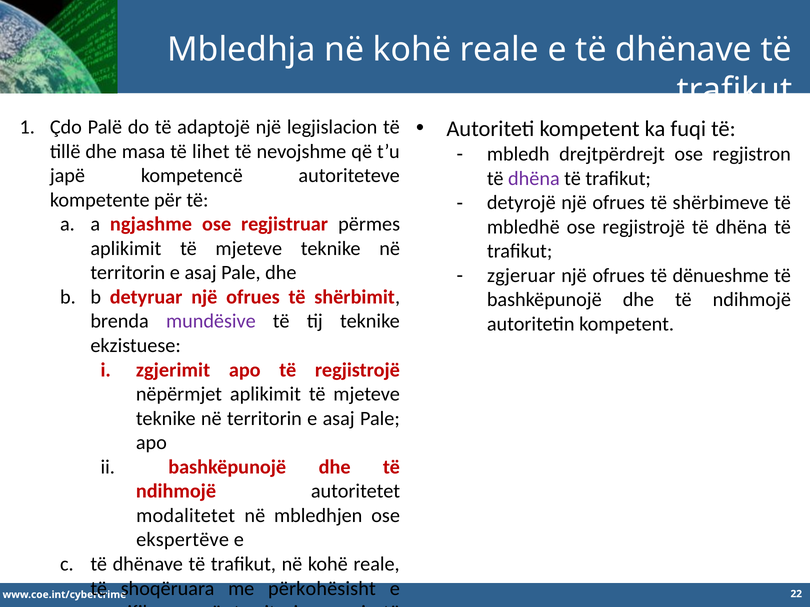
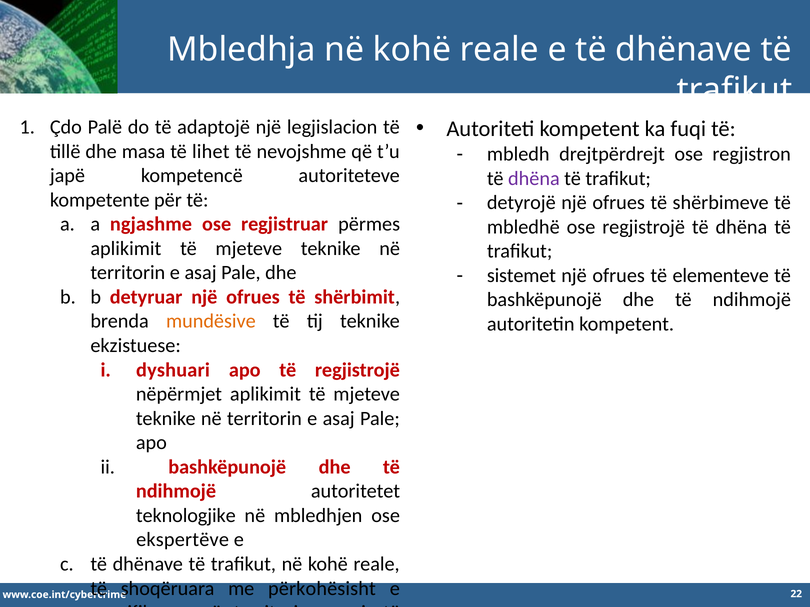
zgjeruar: zgjeruar -> sistemet
dënueshme: dënueshme -> elementeve
mundësive colour: purple -> orange
zgjerimit: zgjerimit -> dyshuari
modalitetet: modalitetet -> teknologjike
